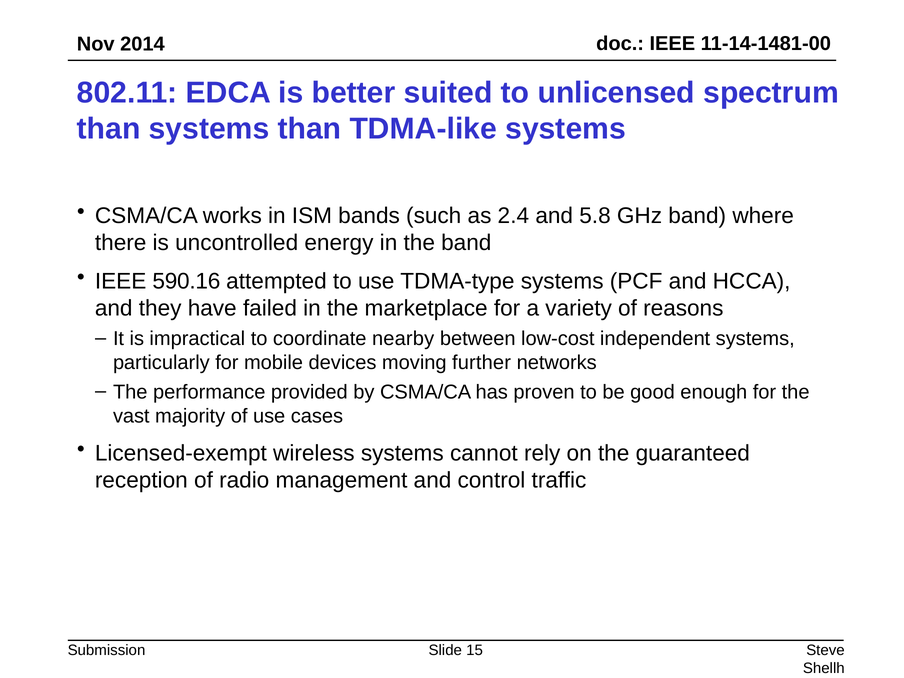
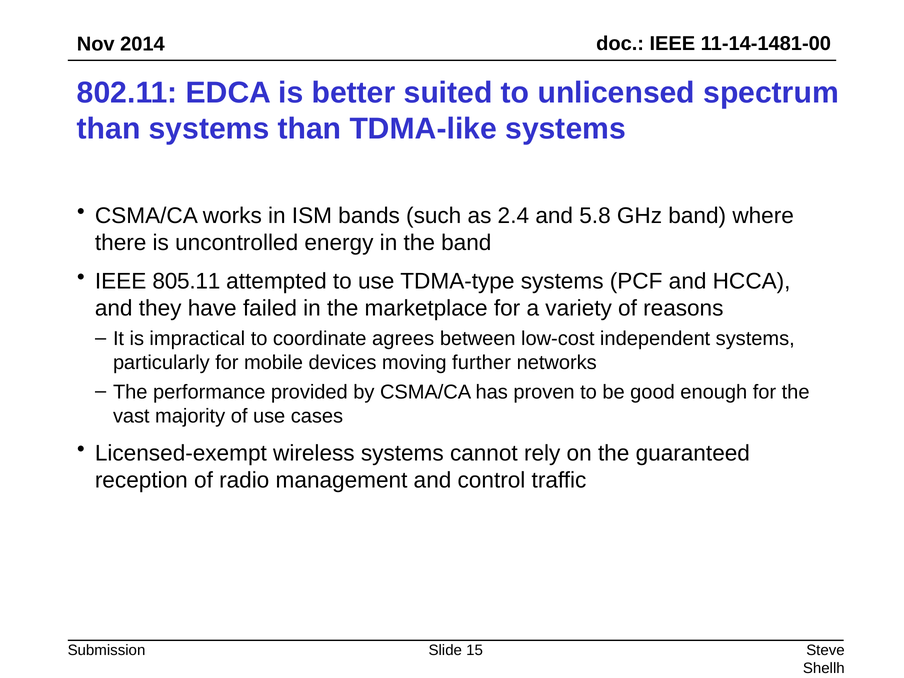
590.16: 590.16 -> 805.11
nearby: nearby -> agrees
